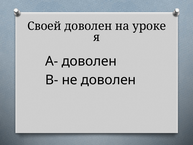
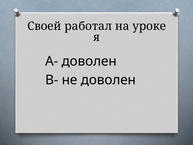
Своей доволен: доволен -> работал
